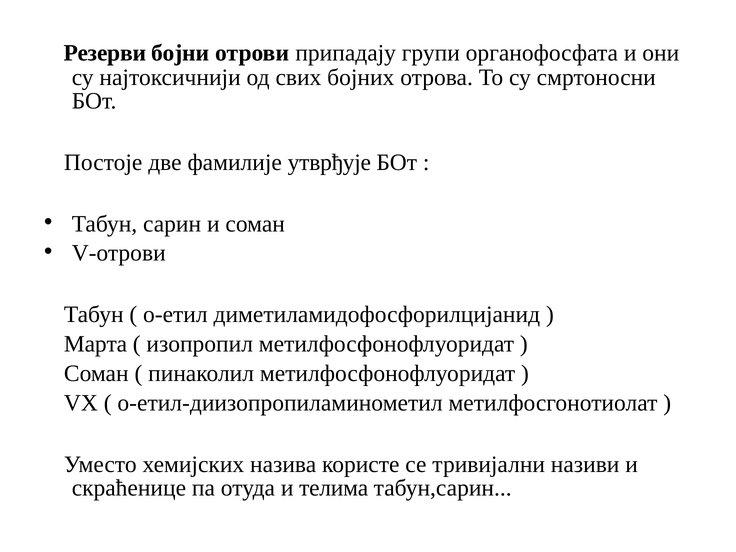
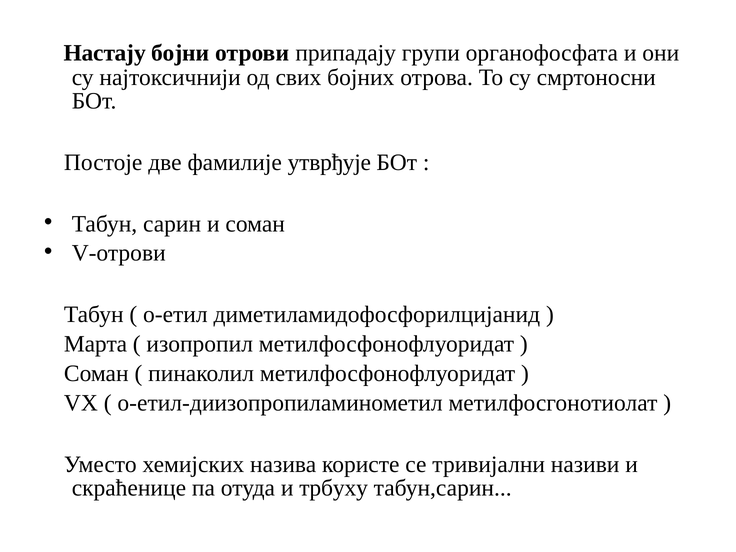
Резерви: Резерви -> Настају
телима: телима -> трбуху
